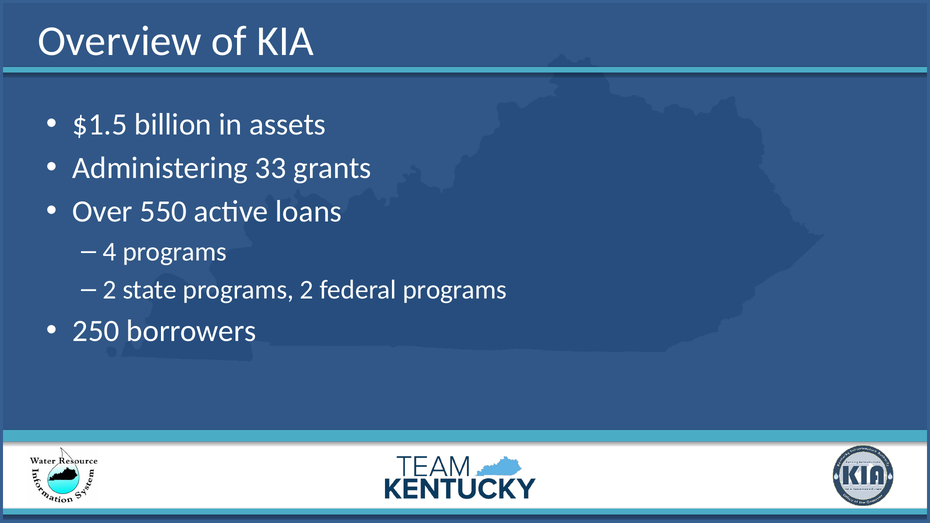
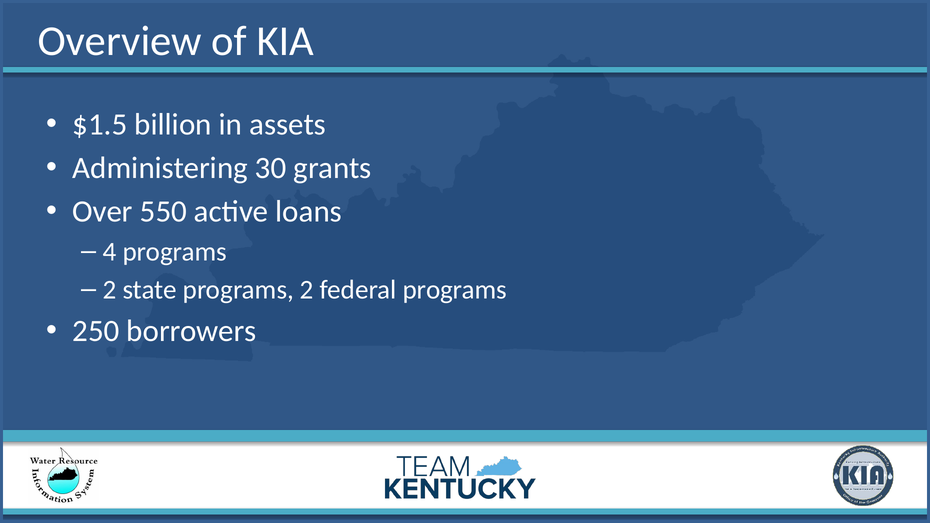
33: 33 -> 30
